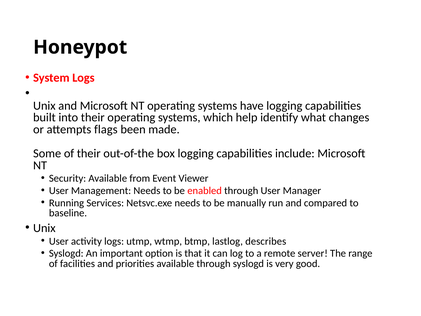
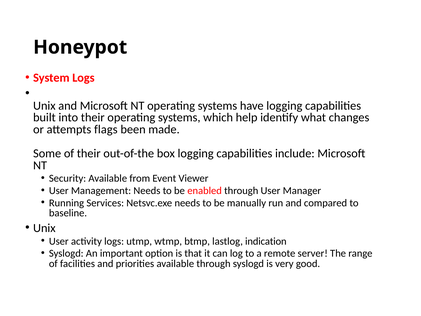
describes: describes -> indication
